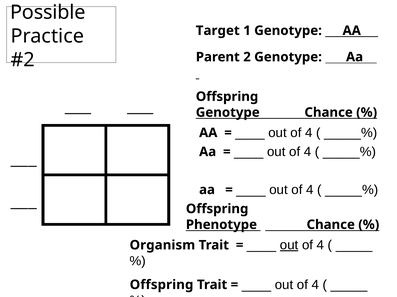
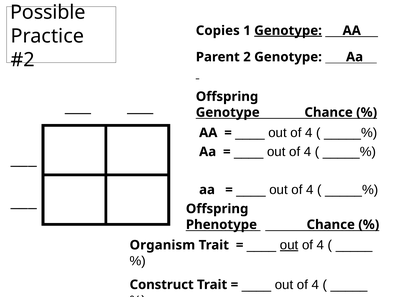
Target: Target -> Copies
Genotype at (288, 31) underline: none -> present
Offspring at (162, 285): Offspring -> Construct
